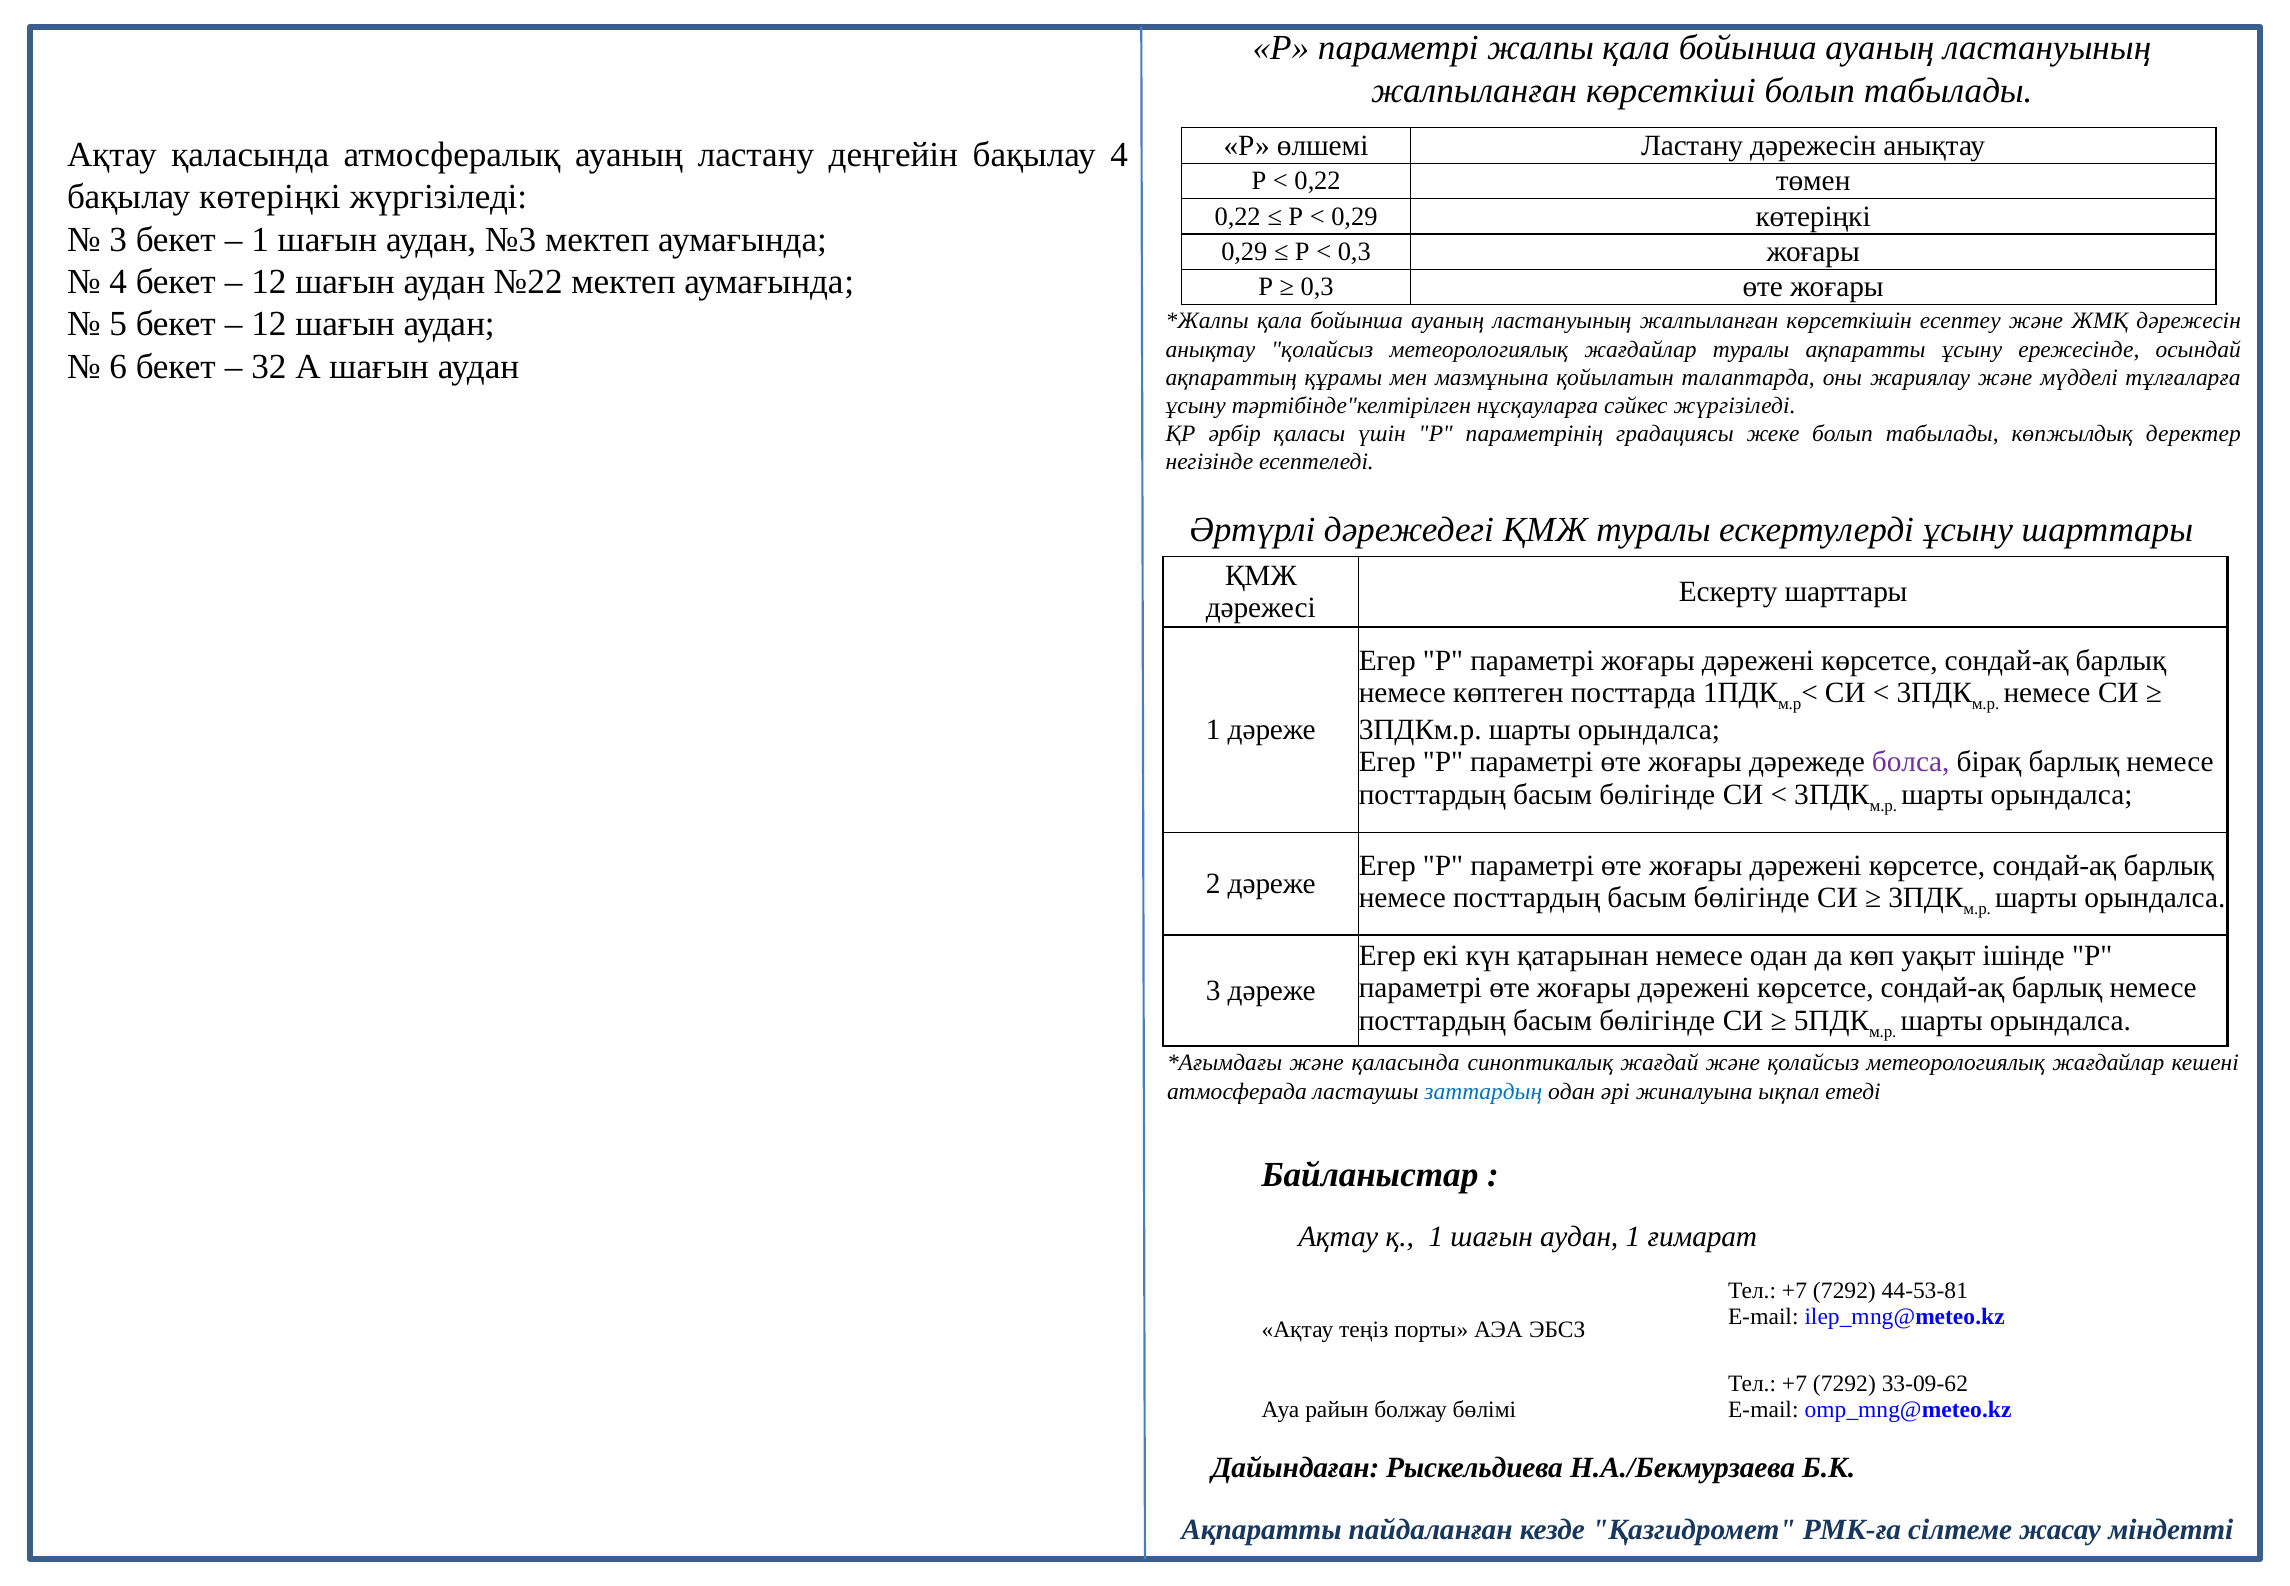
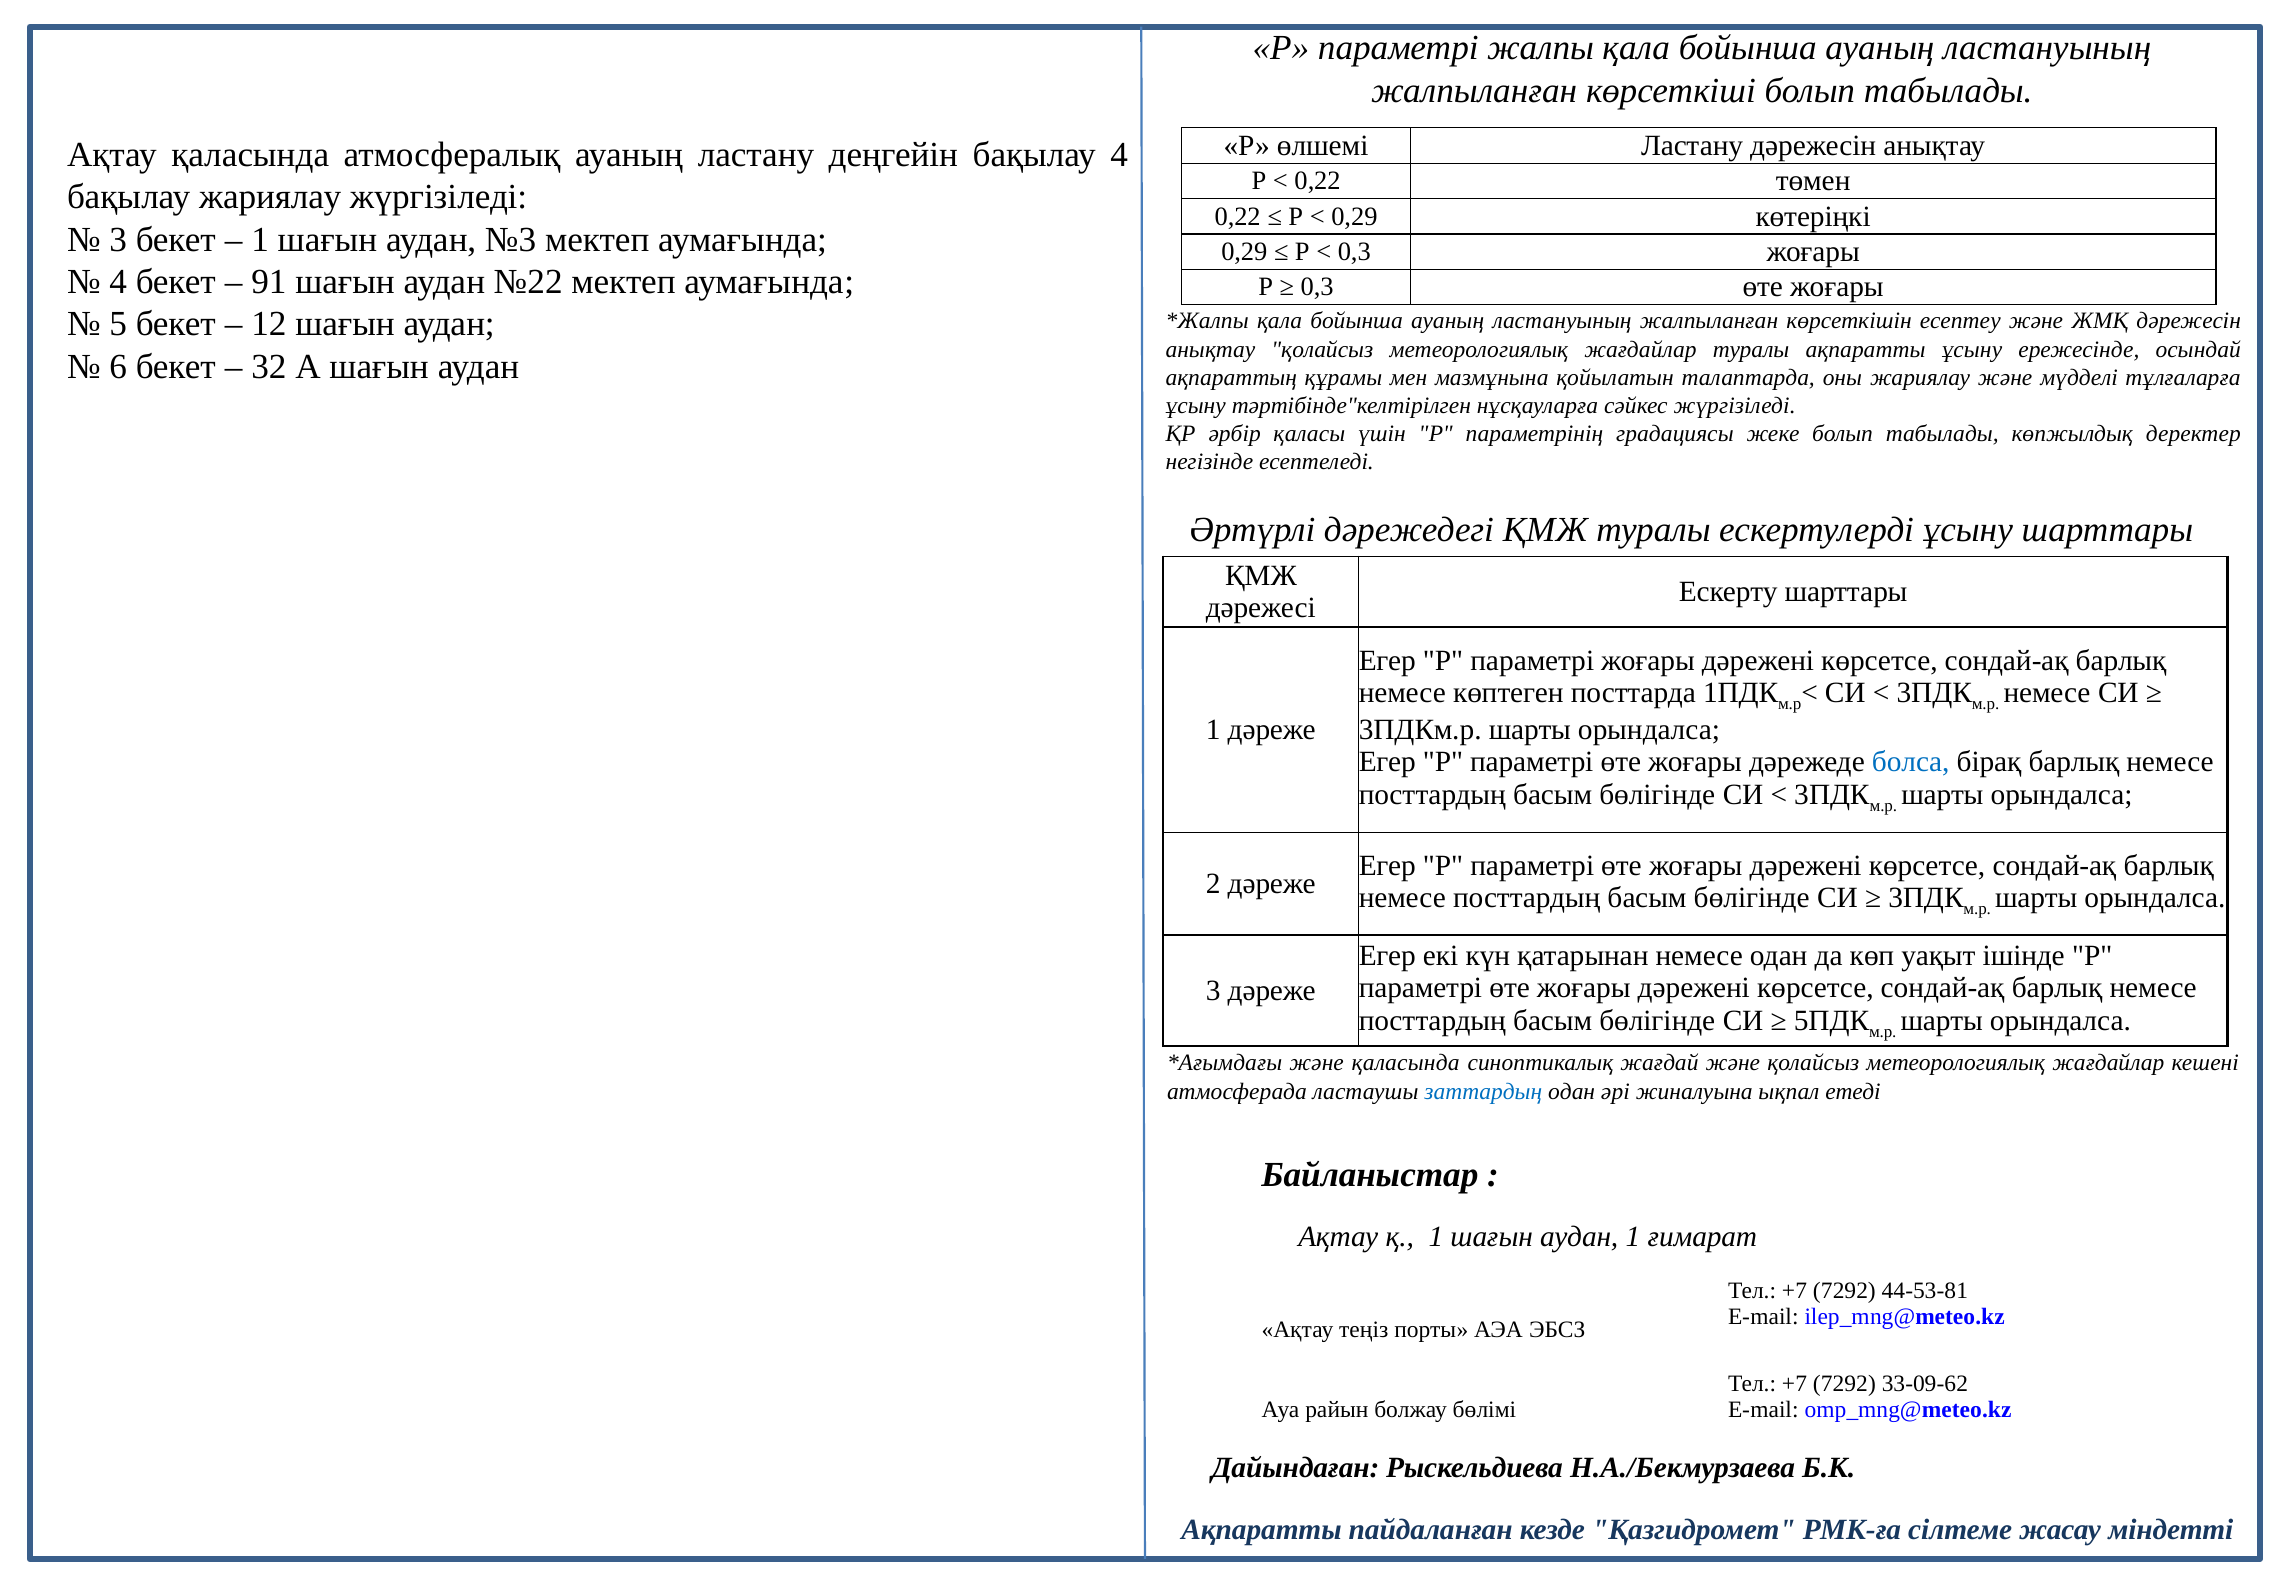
бақылау көтеріңкі: көтеріңкі -> жариялау
12 at (269, 282): 12 -> 91
болса colour: purple -> blue
